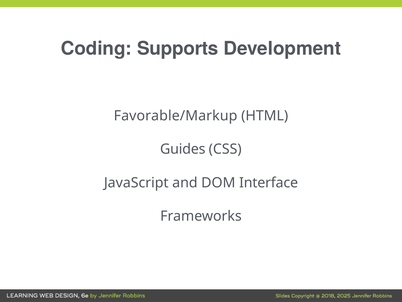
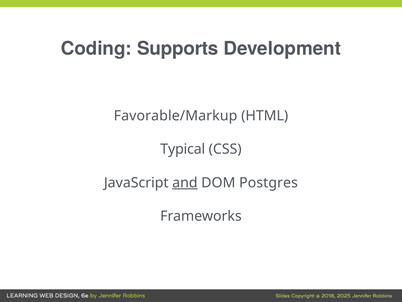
Guides: Guides -> Typical
and underline: none -> present
Interface: Interface -> Postgres
